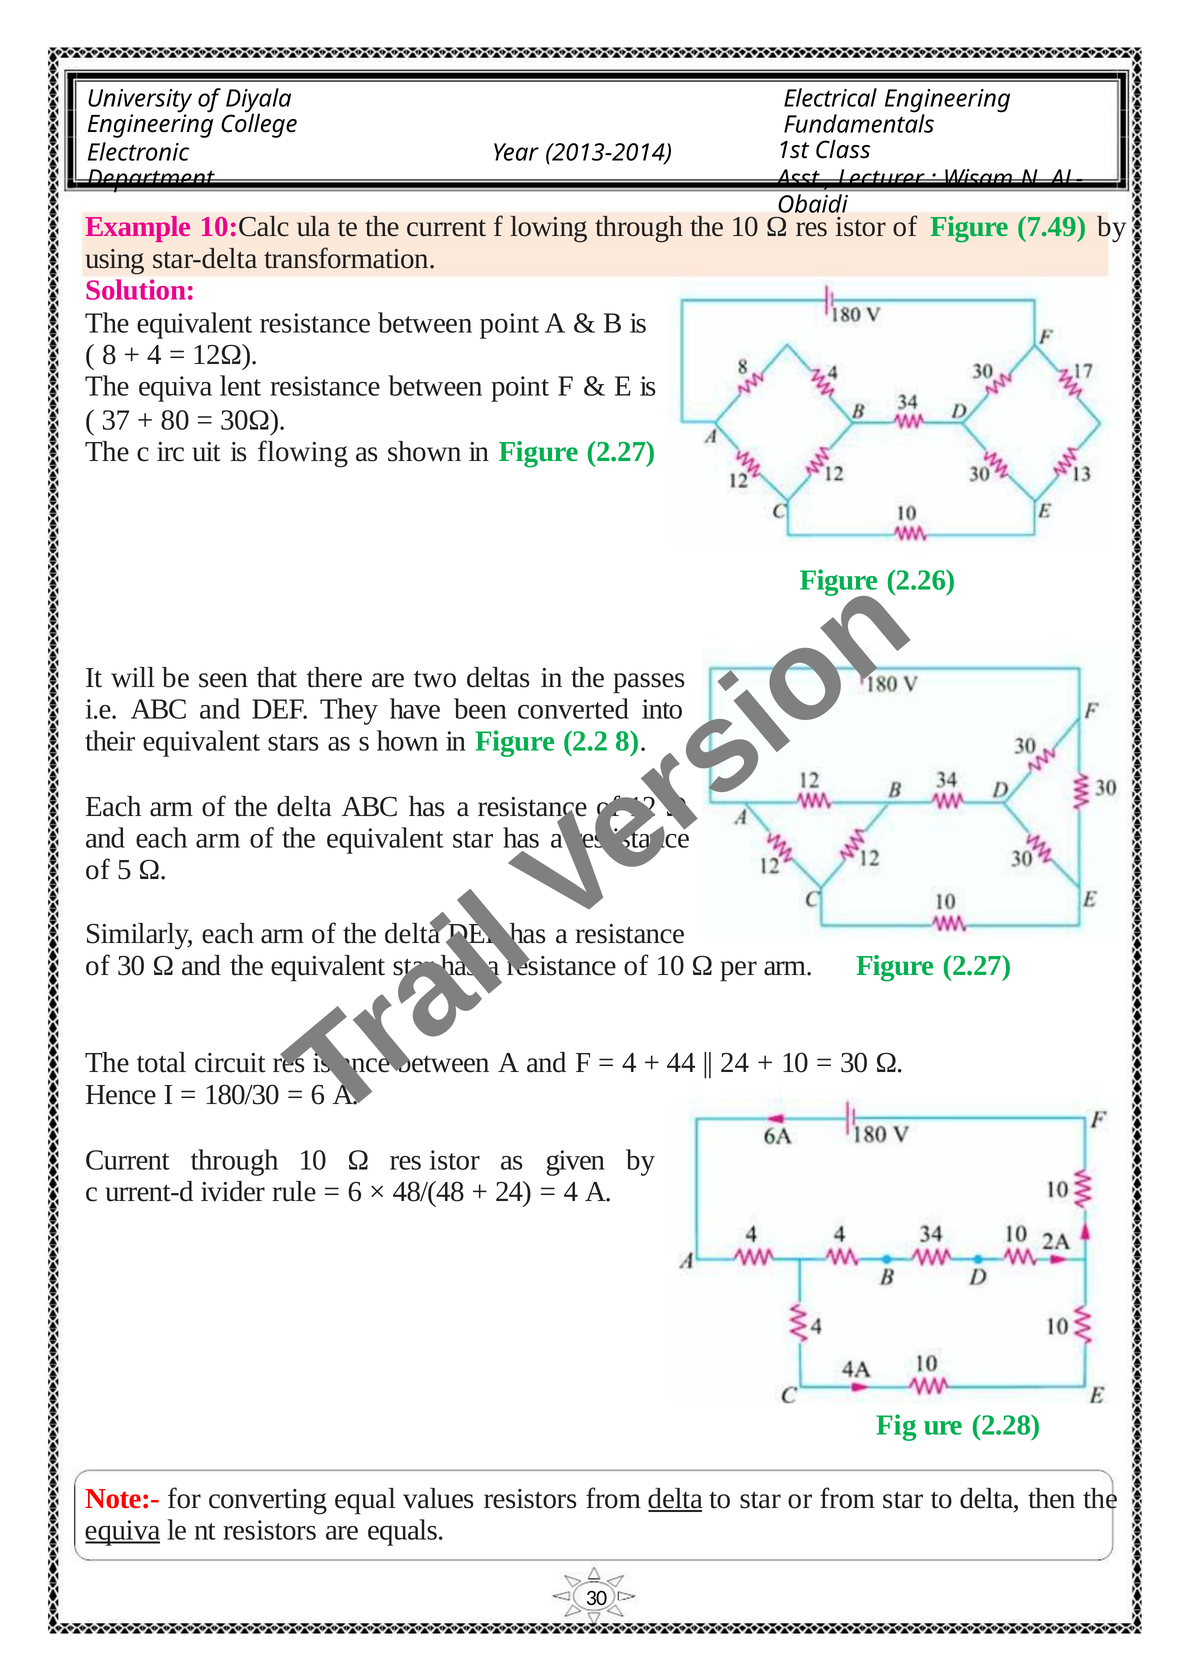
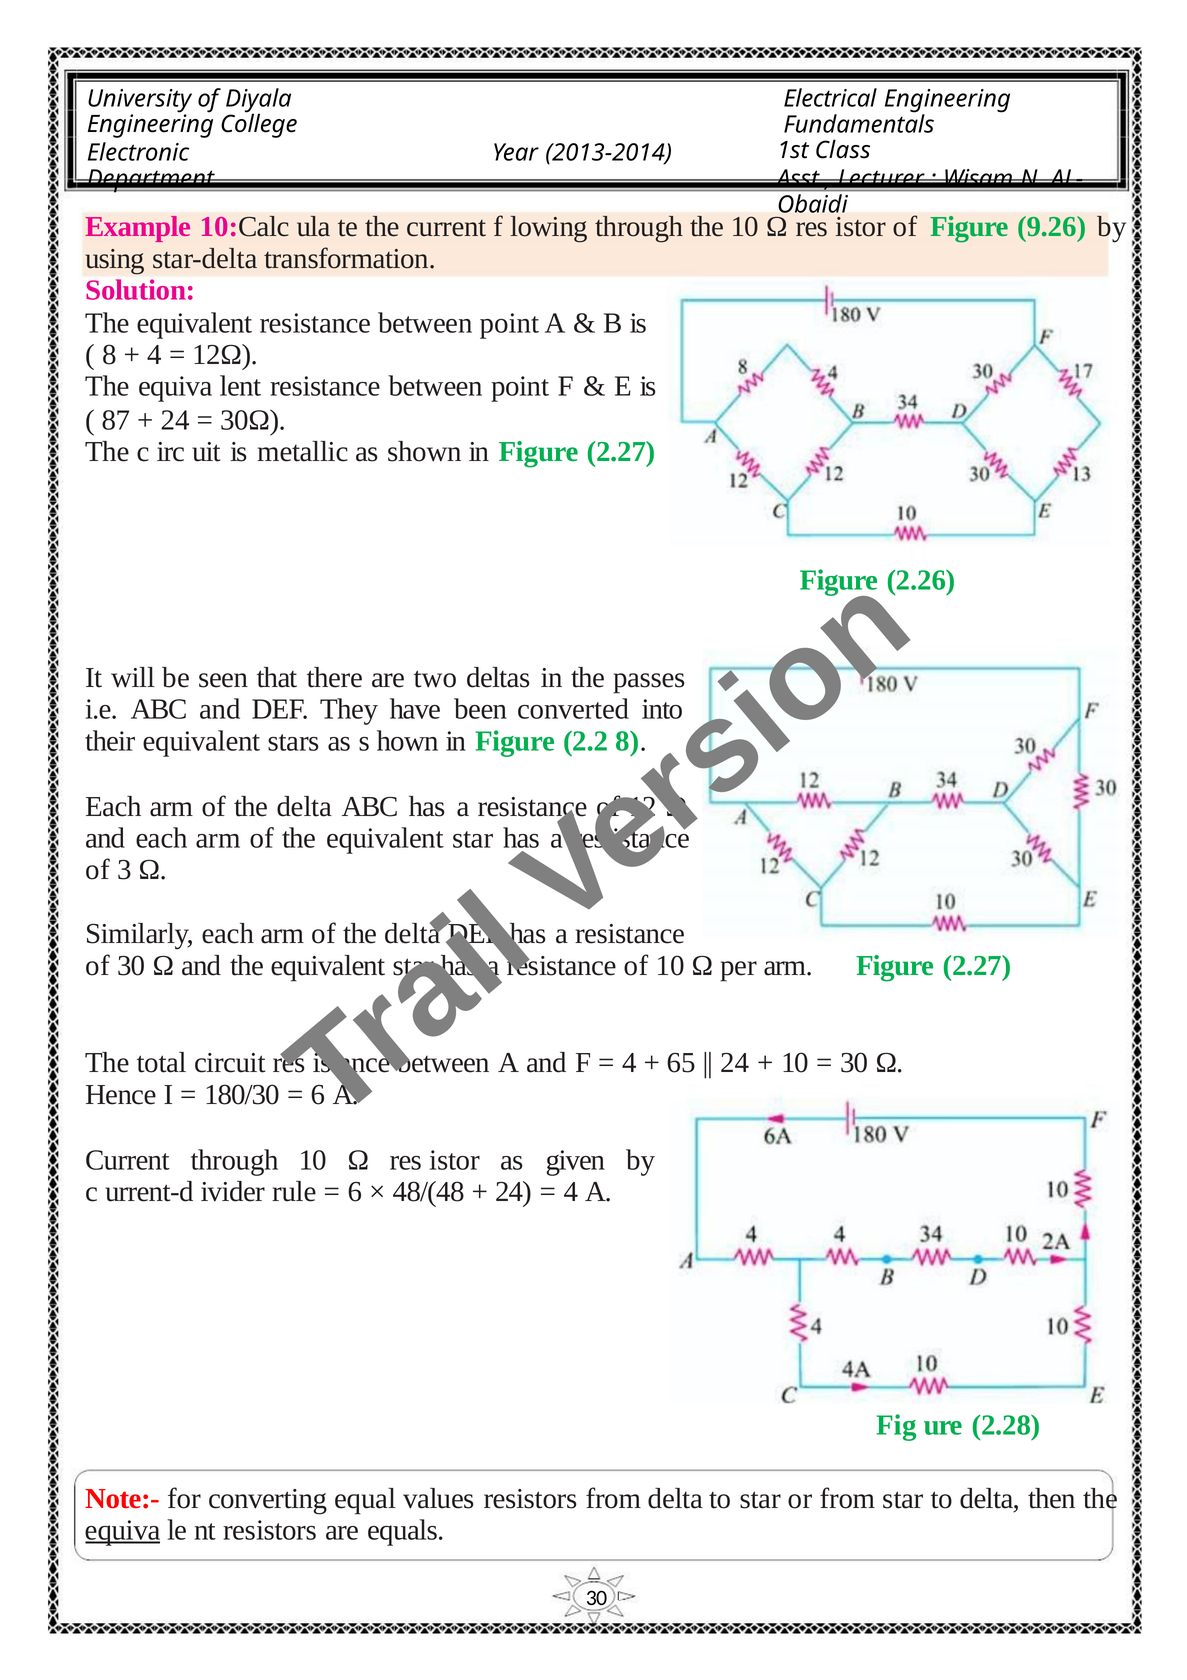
7.49: 7.49 -> 9.26
37: 37 -> 87
80 at (175, 420): 80 -> 24
flowing: flowing -> metallic
5: 5 -> 3
44: 44 -> 65
delta at (675, 1498) underline: present -> none
